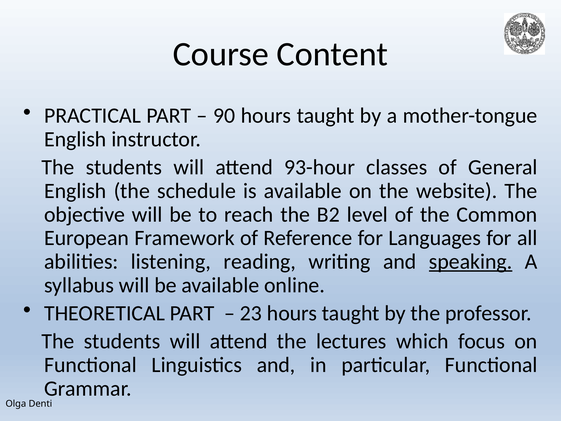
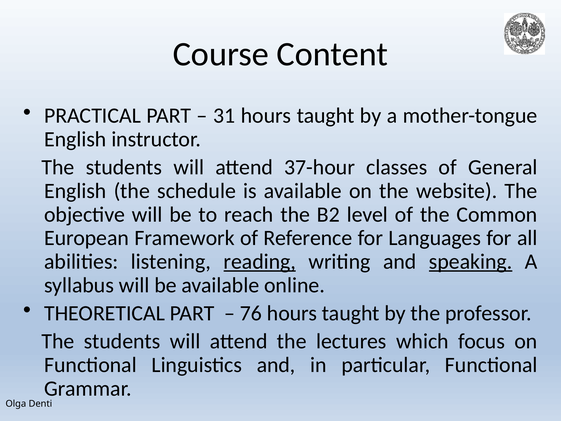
90: 90 -> 31
93-hour: 93-hour -> 37-hour
reading underline: none -> present
23: 23 -> 76
